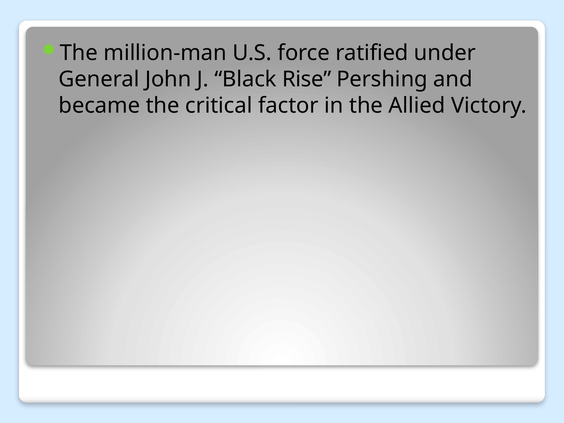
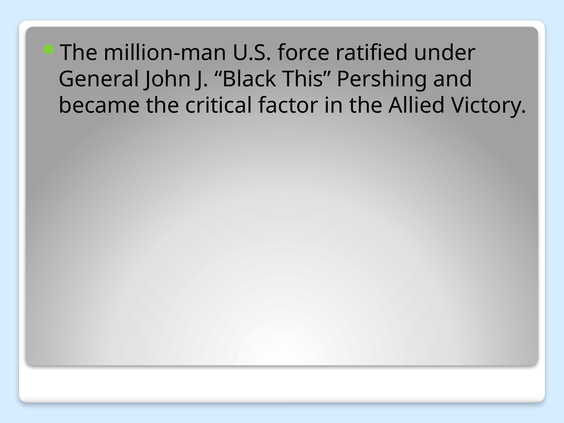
Rise: Rise -> This
